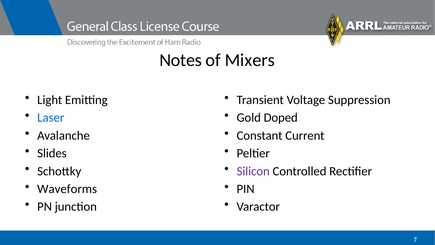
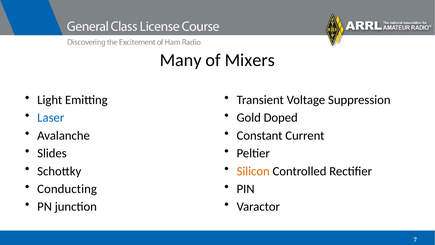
Notes: Notes -> Many
Silicon colour: purple -> orange
Waveforms: Waveforms -> Conducting
